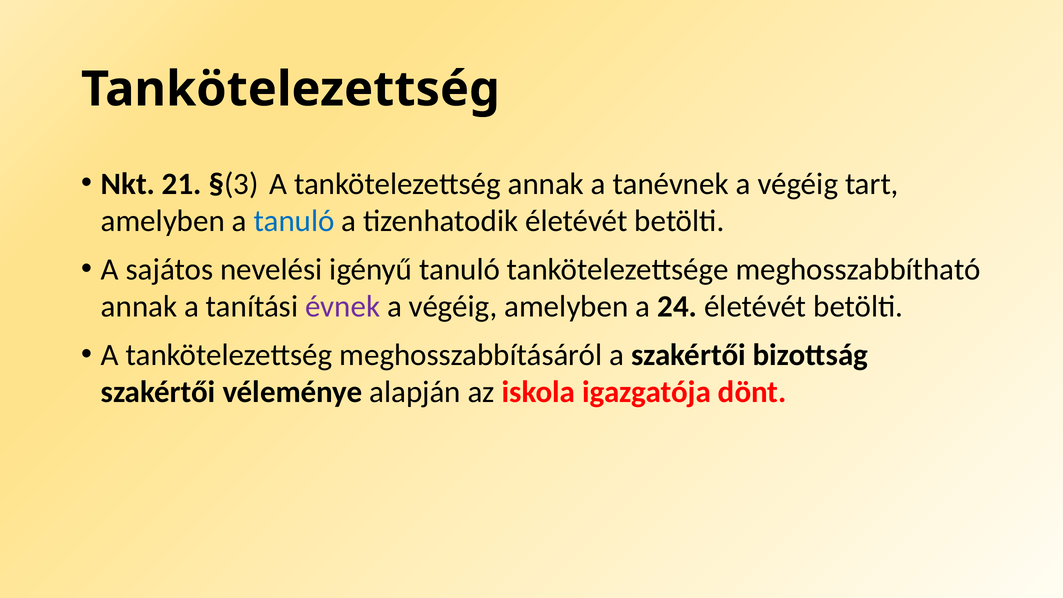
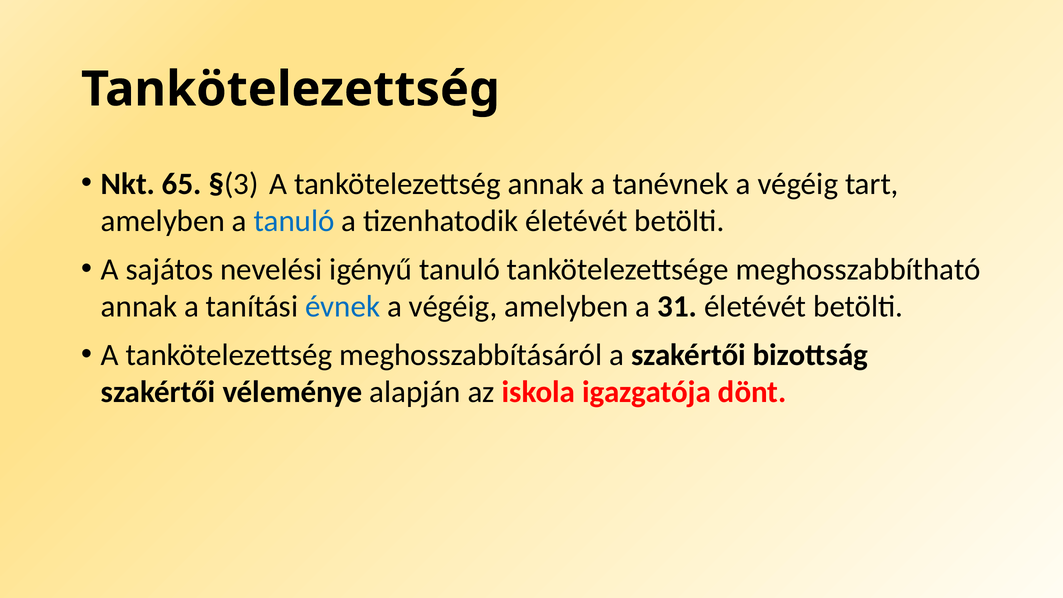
21: 21 -> 65
évnek colour: purple -> blue
24: 24 -> 31
